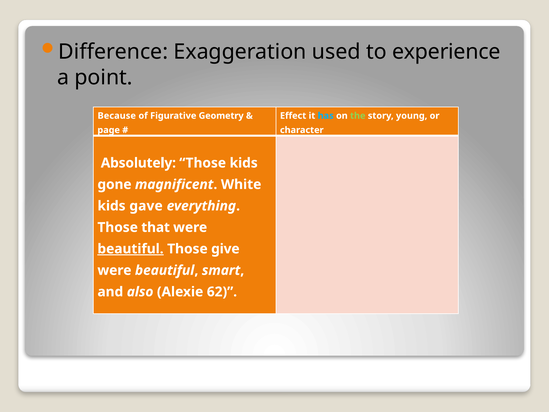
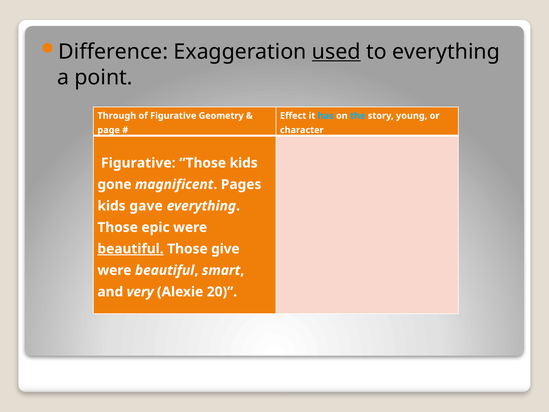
used underline: none -> present
to experience: experience -> everything
Because: Because -> Through
the colour: light green -> light blue
Absolutely at (138, 163): Absolutely -> Figurative
White: White -> Pages
that: that -> epic
also: also -> very
62: 62 -> 20
